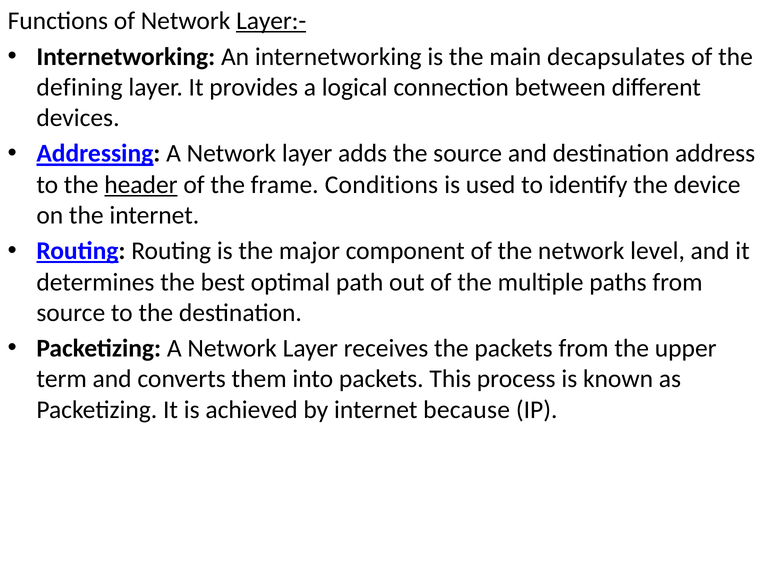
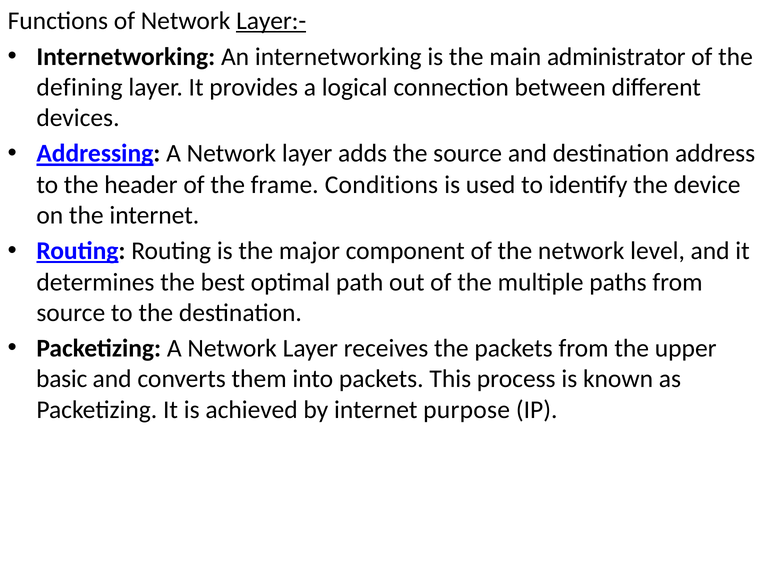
decapsulates: decapsulates -> administrator
header underline: present -> none
term: term -> basic
because: because -> purpose
